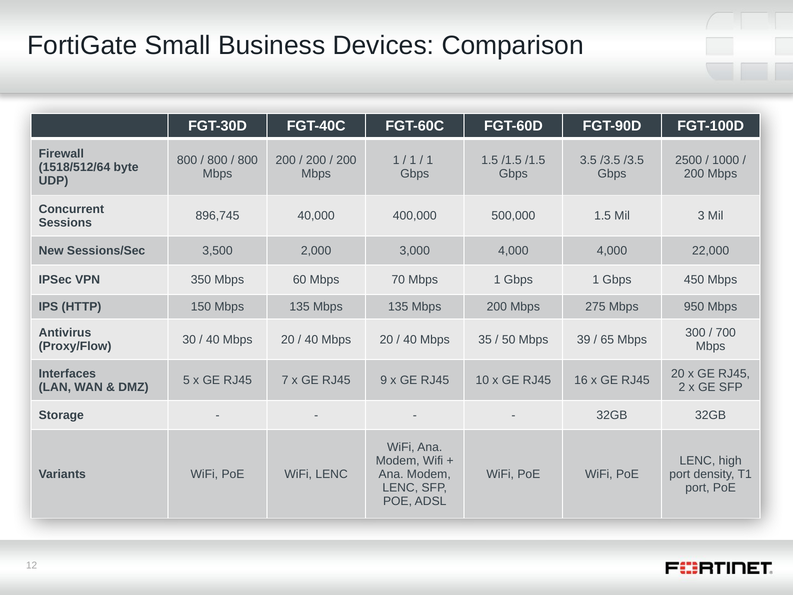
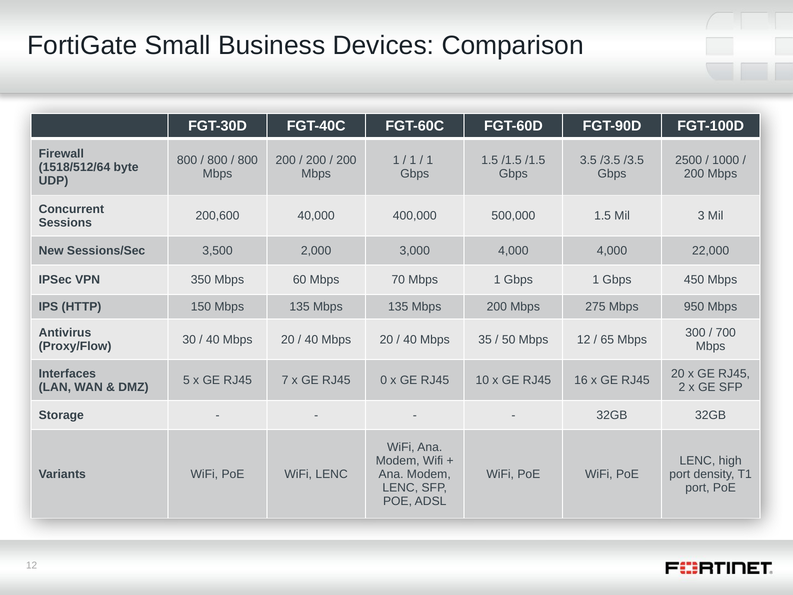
896,745: 896,745 -> 200,600
Mbps 39: 39 -> 12
9: 9 -> 0
